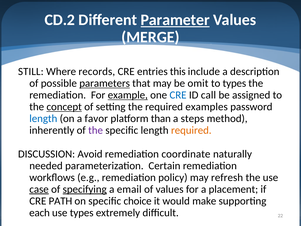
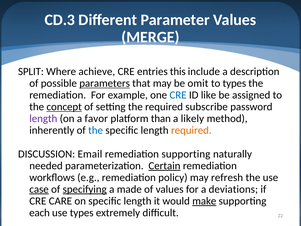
CD.2: CD.2 -> CD.3
Parameter underline: present -> none
STILL: STILL -> SPLIT
records: records -> achieve
example underline: present -> none
call: call -> like
examples: examples -> subscribe
length at (43, 118) colour: blue -> purple
steps: steps -> likely
the at (96, 130) colour: purple -> blue
Avoid: Avoid -> Email
remediation coordinate: coordinate -> supporting
Certain underline: none -> present
email: email -> made
placement: placement -> deviations
PATH: PATH -> CARE
on specific choice: choice -> length
make underline: none -> present
